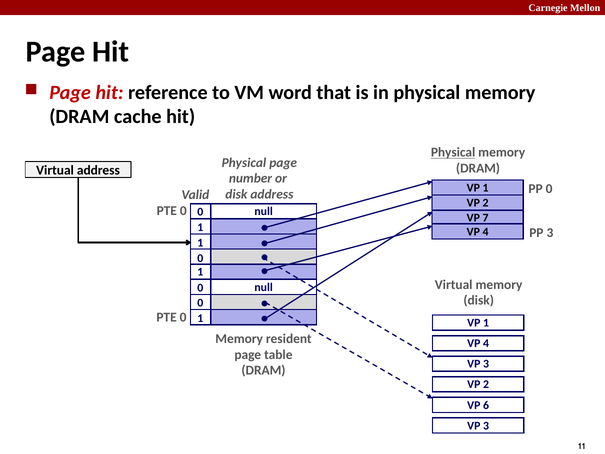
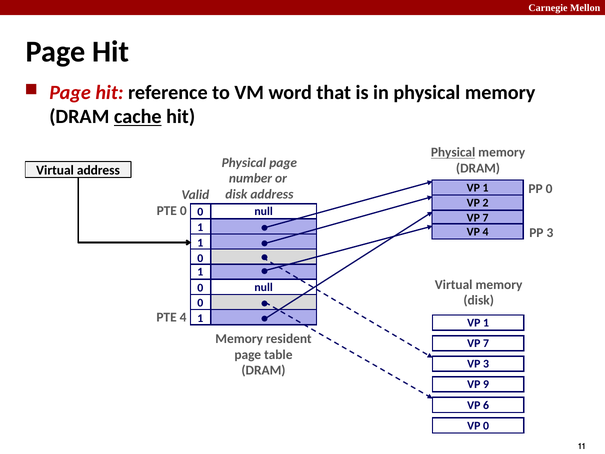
cache underline: none -> present
0 at (183, 317): 0 -> 4
4 at (486, 343): 4 -> 7
2 at (486, 384): 2 -> 9
3 at (486, 425): 3 -> 0
